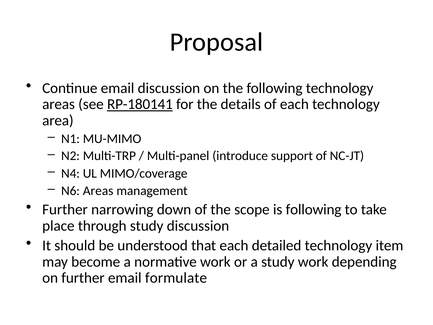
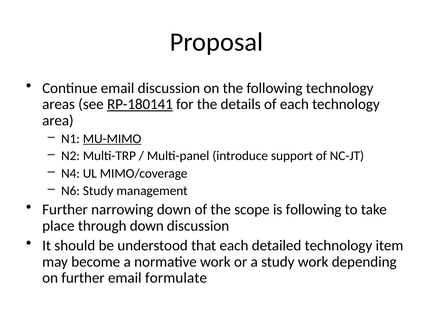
MU-MIMO underline: none -> present
N6 Areas: Areas -> Study
through study: study -> down
